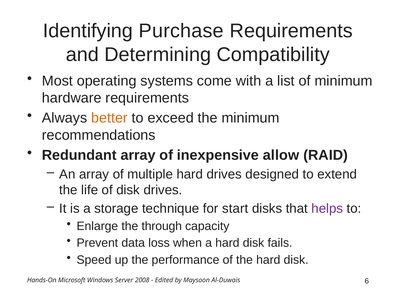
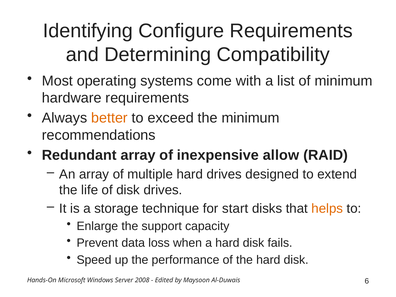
Purchase: Purchase -> Configure
helps colour: purple -> orange
through: through -> support
